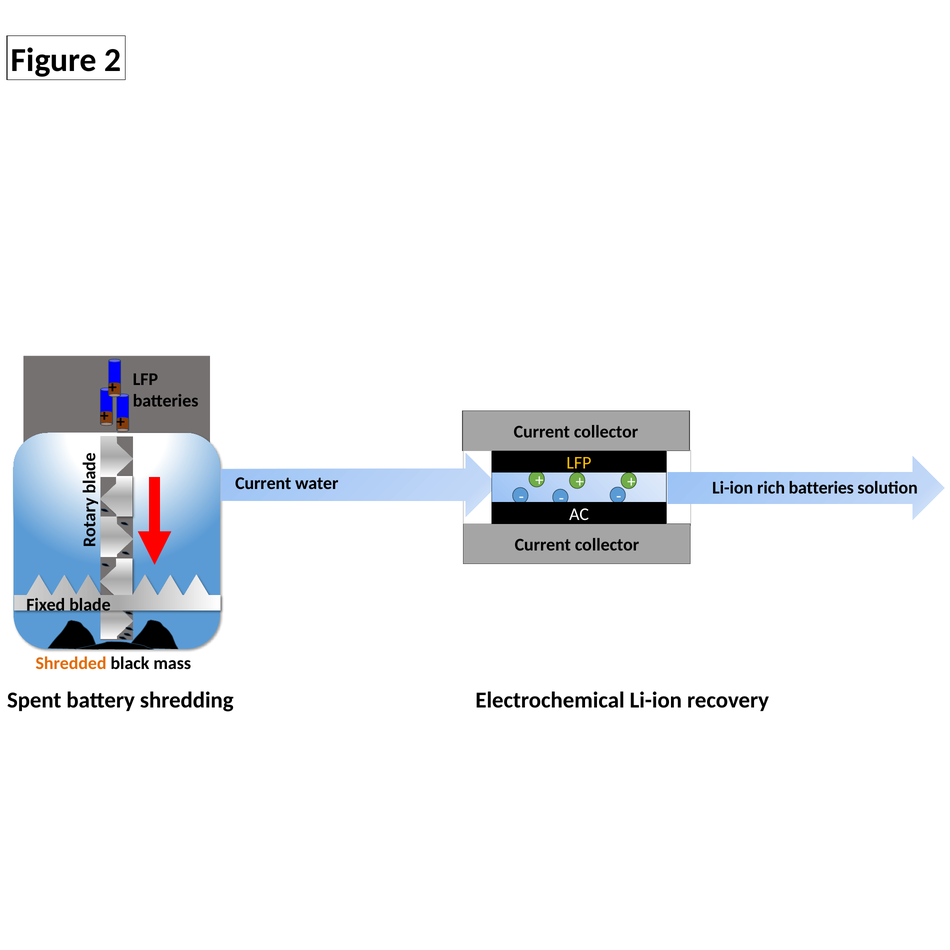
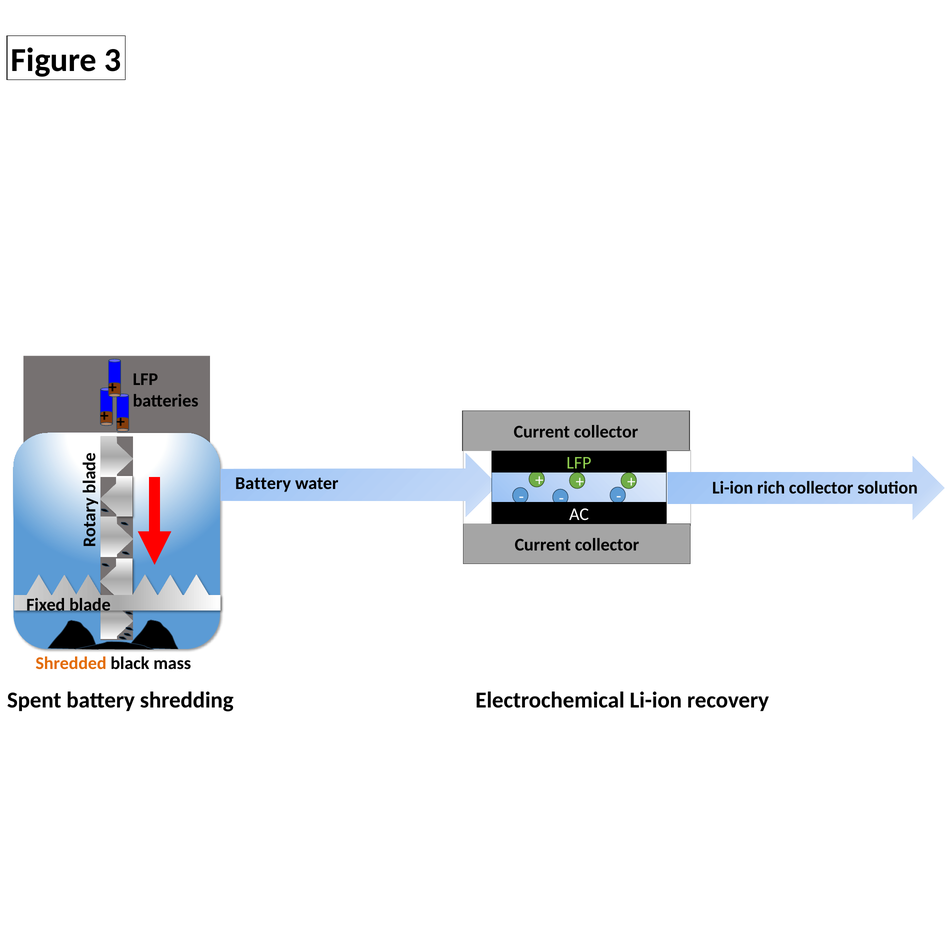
2: 2 -> 3
LFP at (579, 463) colour: yellow -> light green
Current at (263, 484): Current -> Battery
rich batteries: batteries -> collector
